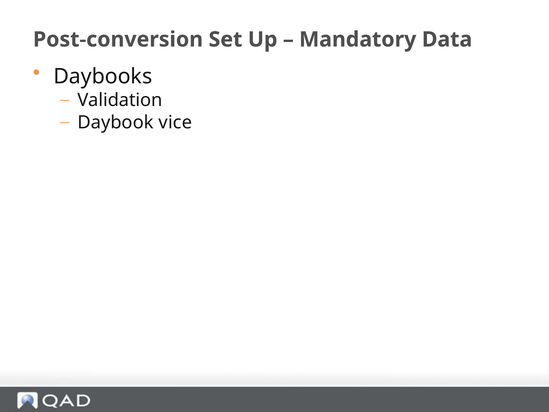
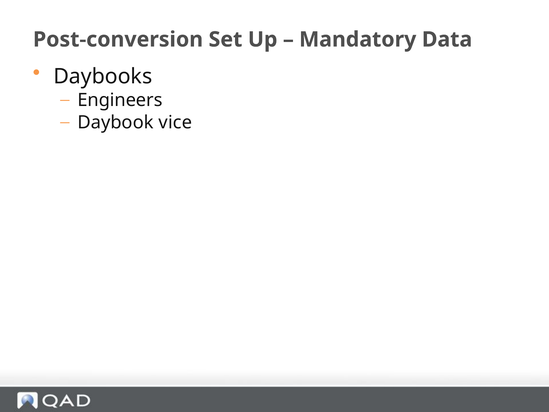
Validation: Validation -> Engineers
